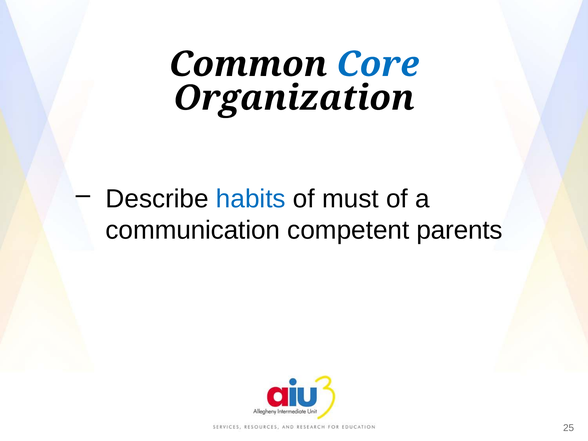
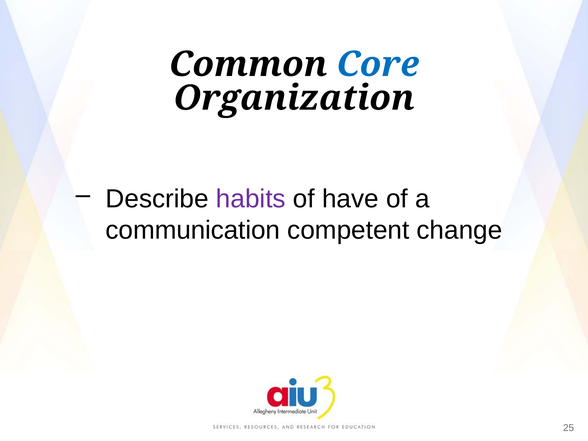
habits colour: blue -> purple
must: must -> have
parents: parents -> change
